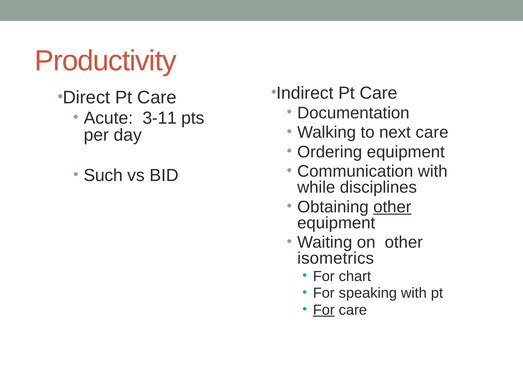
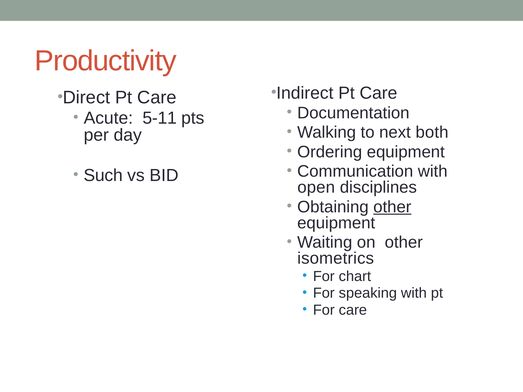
3-11: 3-11 -> 5-11
next care: care -> both
while: while -> open
For at (324, 310) underline: present -> none
